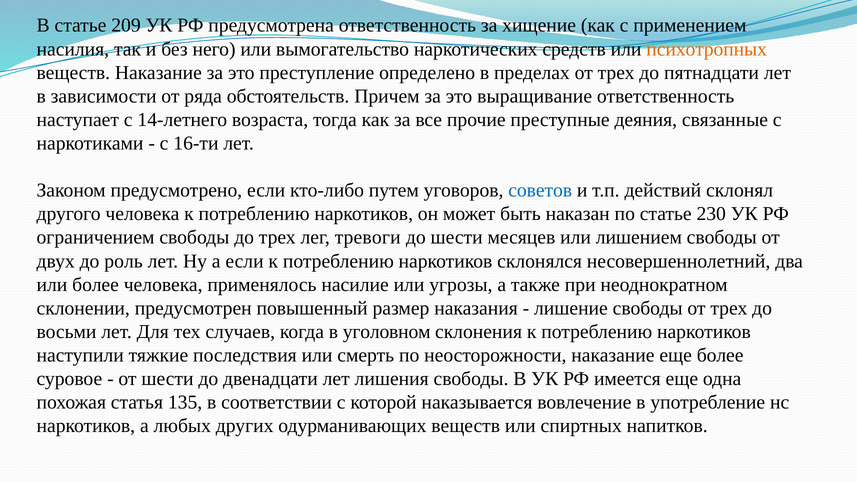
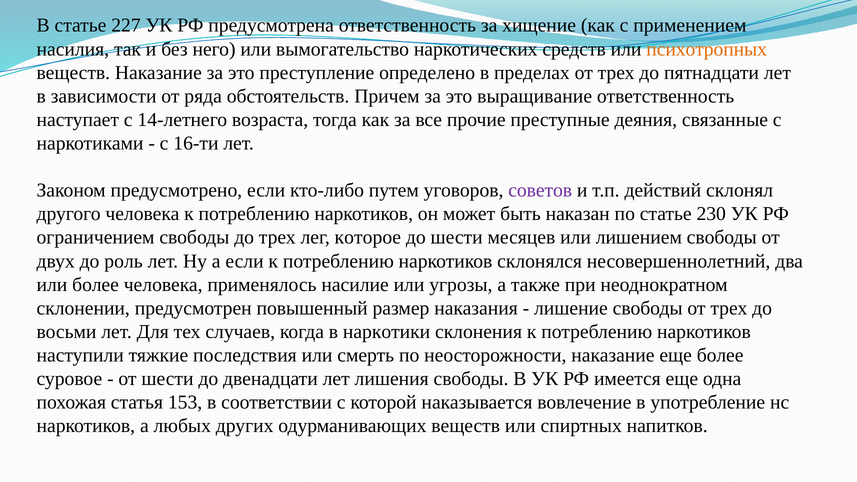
209: 209 -> 227
советов colour: blue -> purple
тревоги: тревоги -> которое
уголовном: уголовном -> наркотики
135: 135 -> 153
